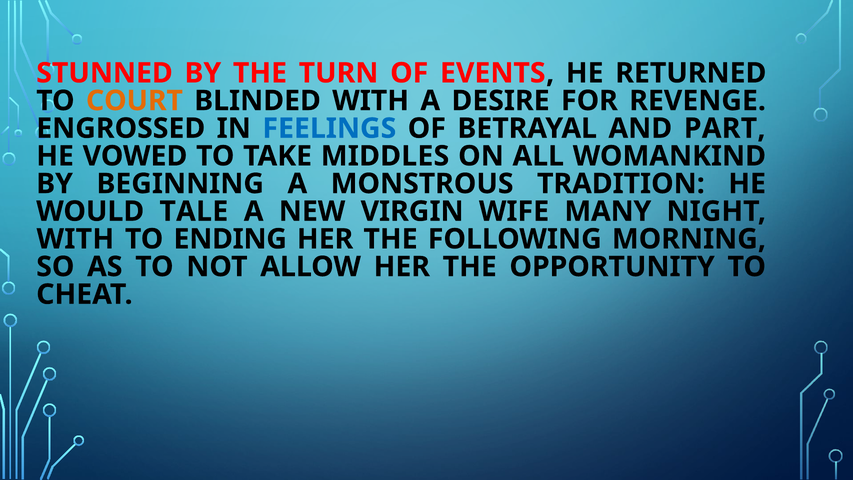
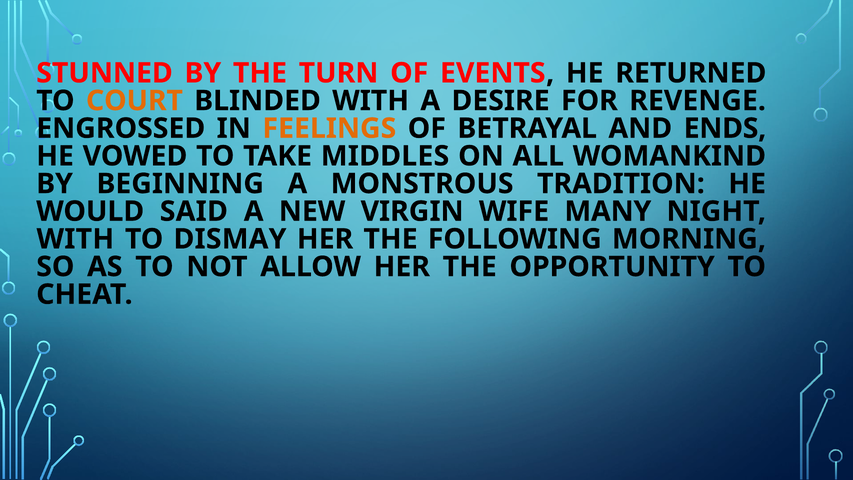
FEELINGS colour: blue -> orange
PART: PART -> ENDS
TALE: TALE -> SAID
ENDING: ENDING -> DISMAY
